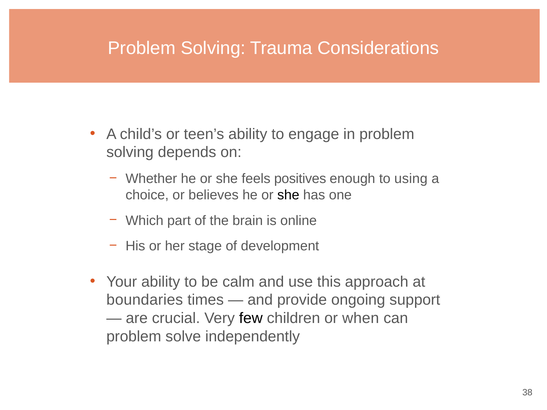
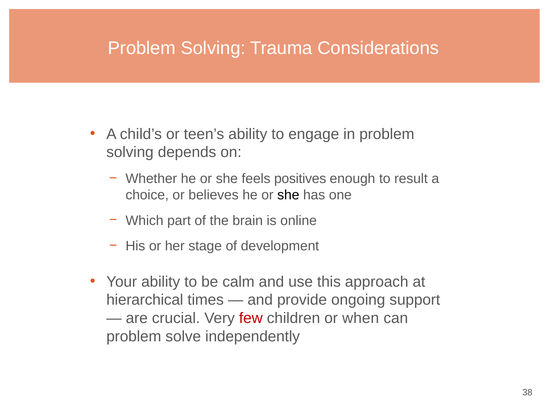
using: using -> result
boundaries: boundaries -> hierarchical
few colour: black -> red
